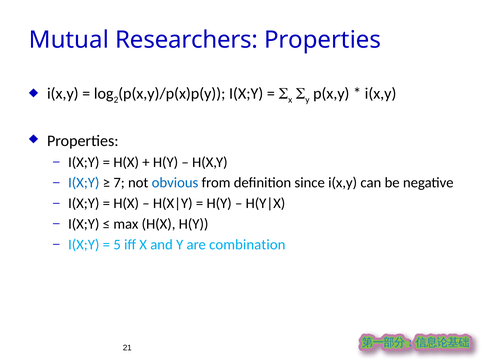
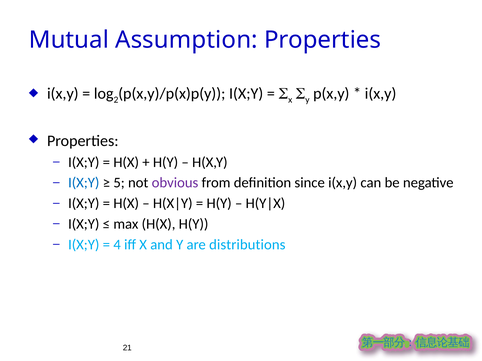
Researchers: Researchers -> Assumption
7: 7 -> 5
obvious colour: blue -> purple
5: 5 -> 4
combination: combination -> distributions
